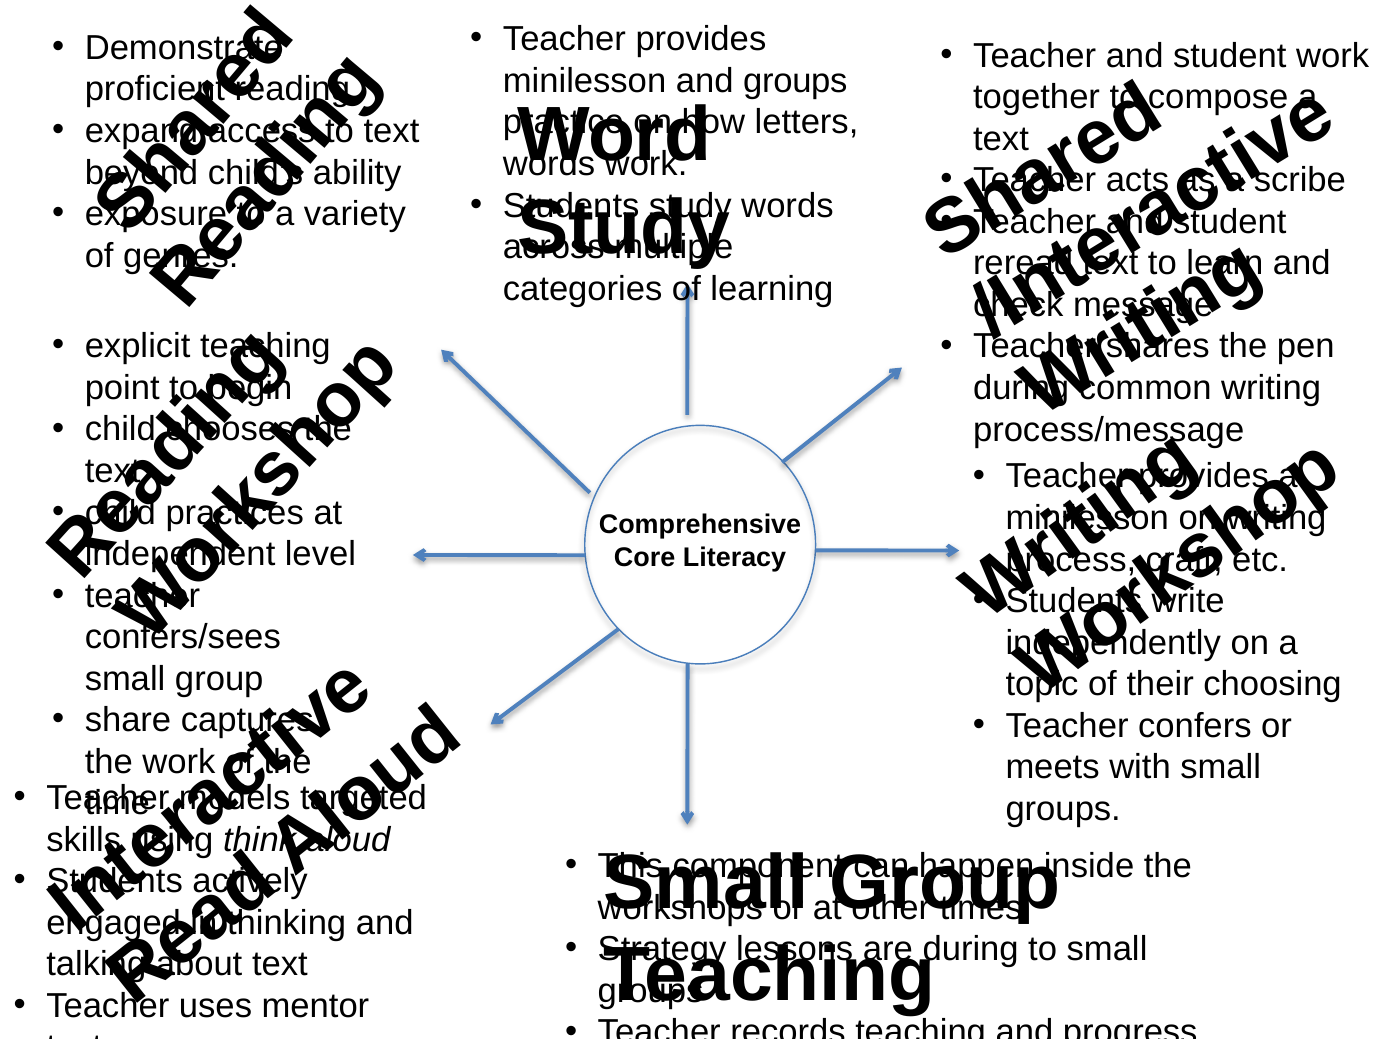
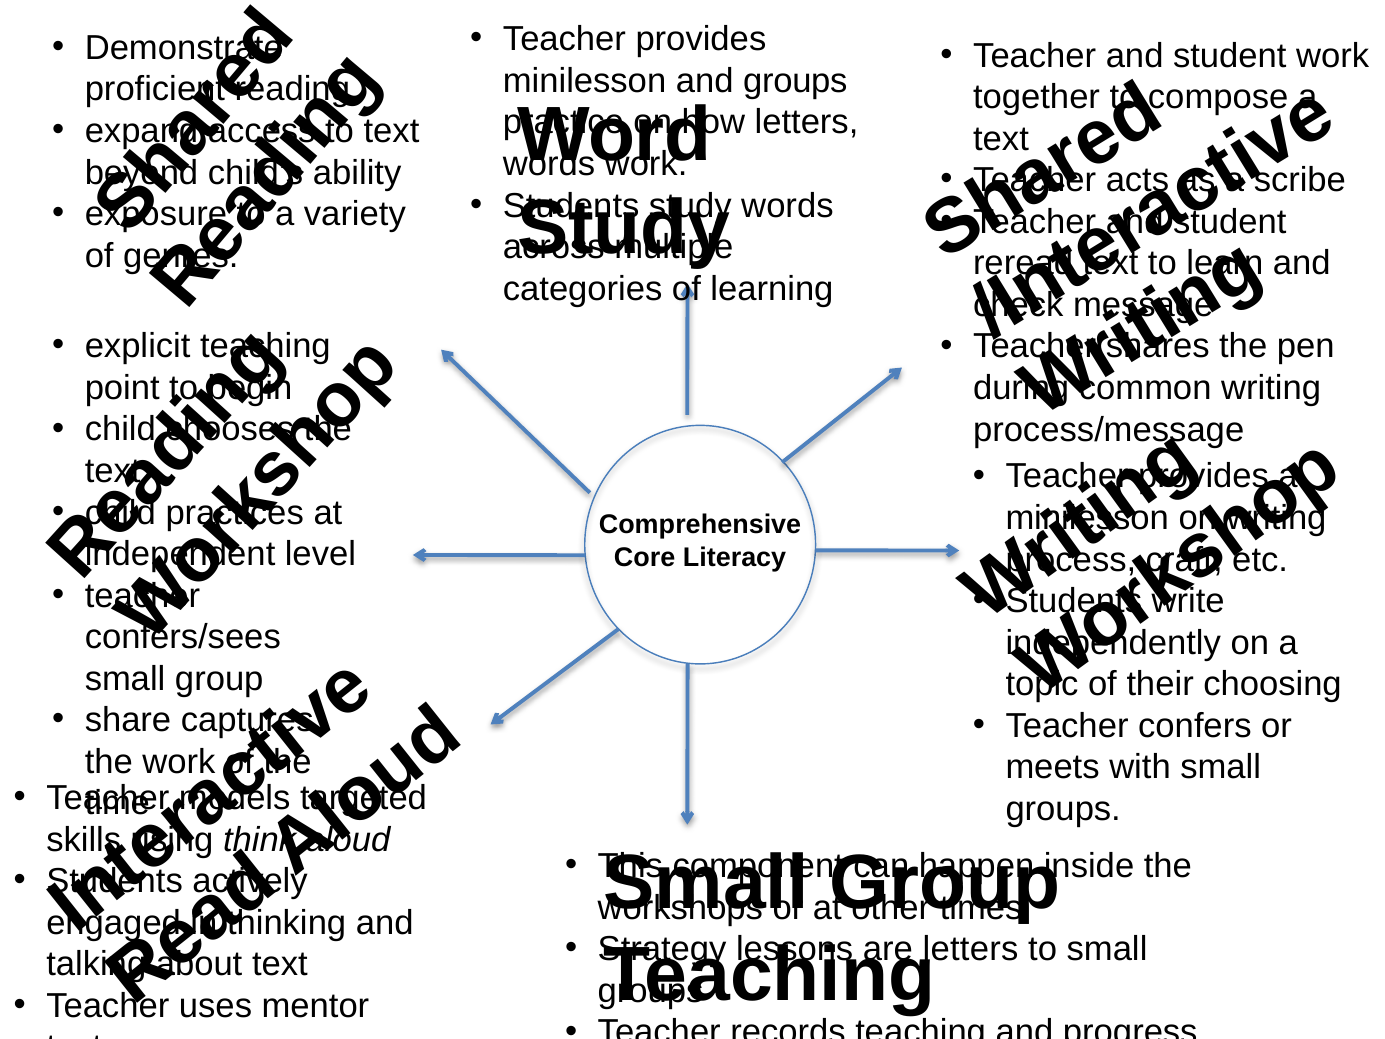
during at (971, 949): during -> letters
